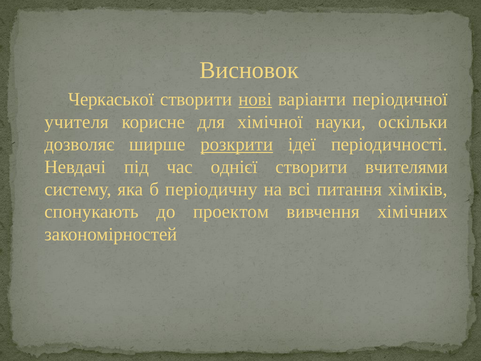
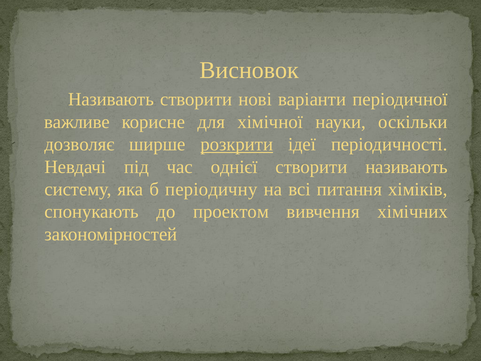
Черкаської at (111, 99): Черкаської -> Називають
нові underline: present -> none
учителя: учителя -> важливе
створити вчителями: вчителями -> називають
